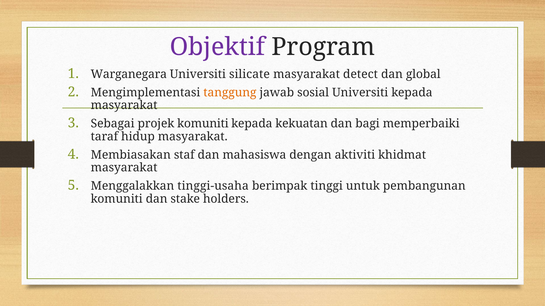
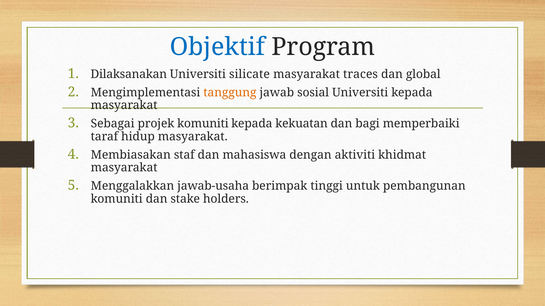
Objektif colour: purple -> blue
Warganegara: Warganegara -> Dilaksanakan
detect: detect -> traces
tinggi-usaha: tinggi-usaha -> jawab-usaha
